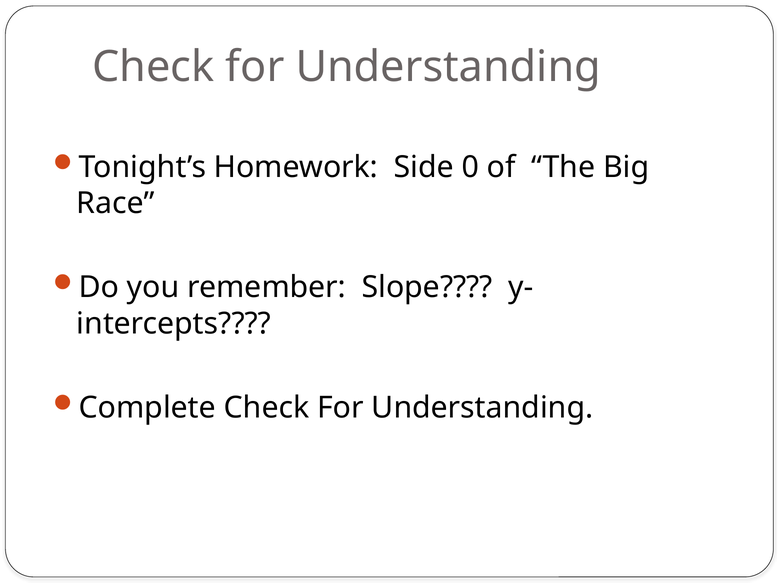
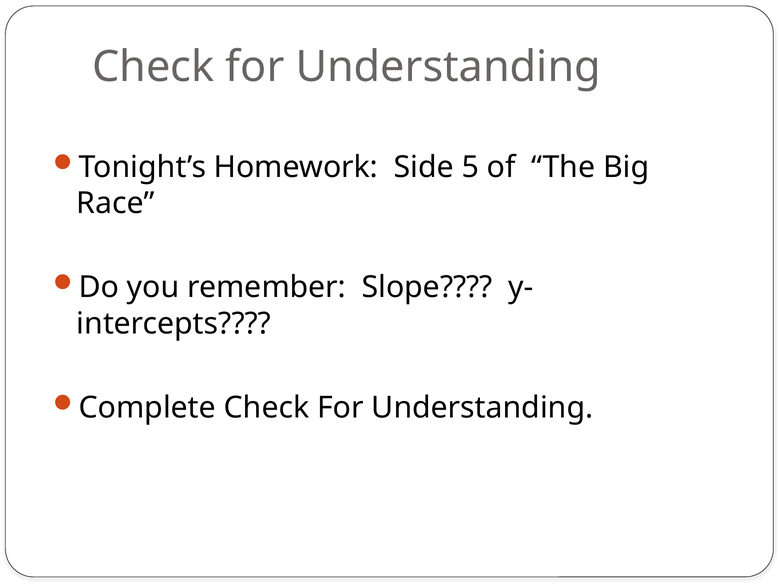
0: 0 -> 5
